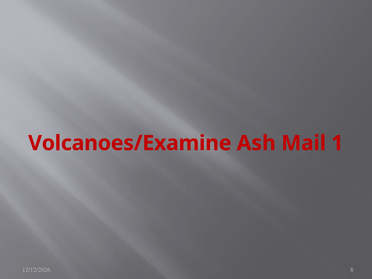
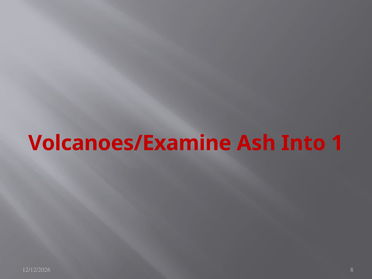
Mail: Mail -> Into
